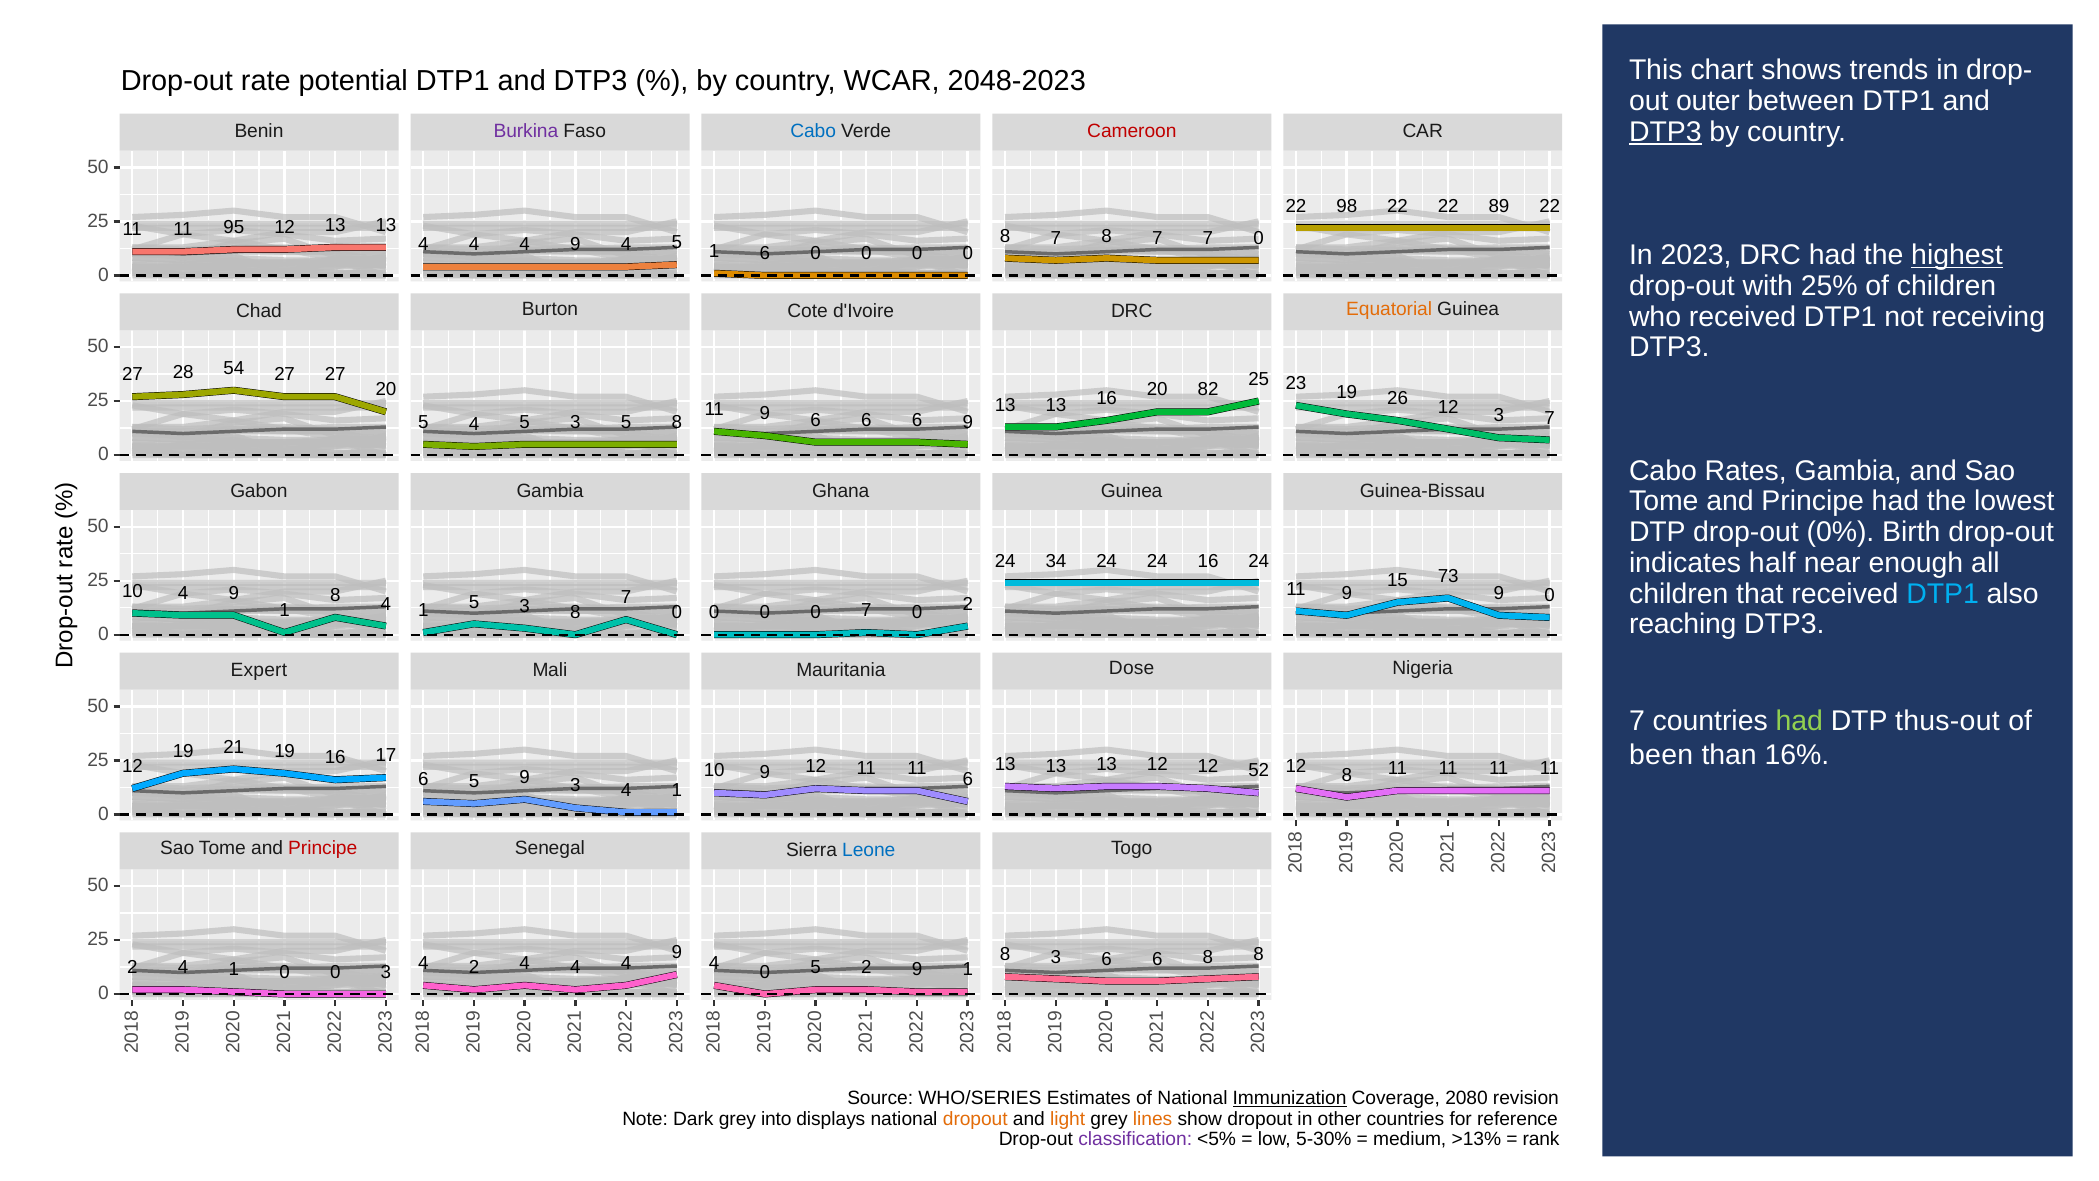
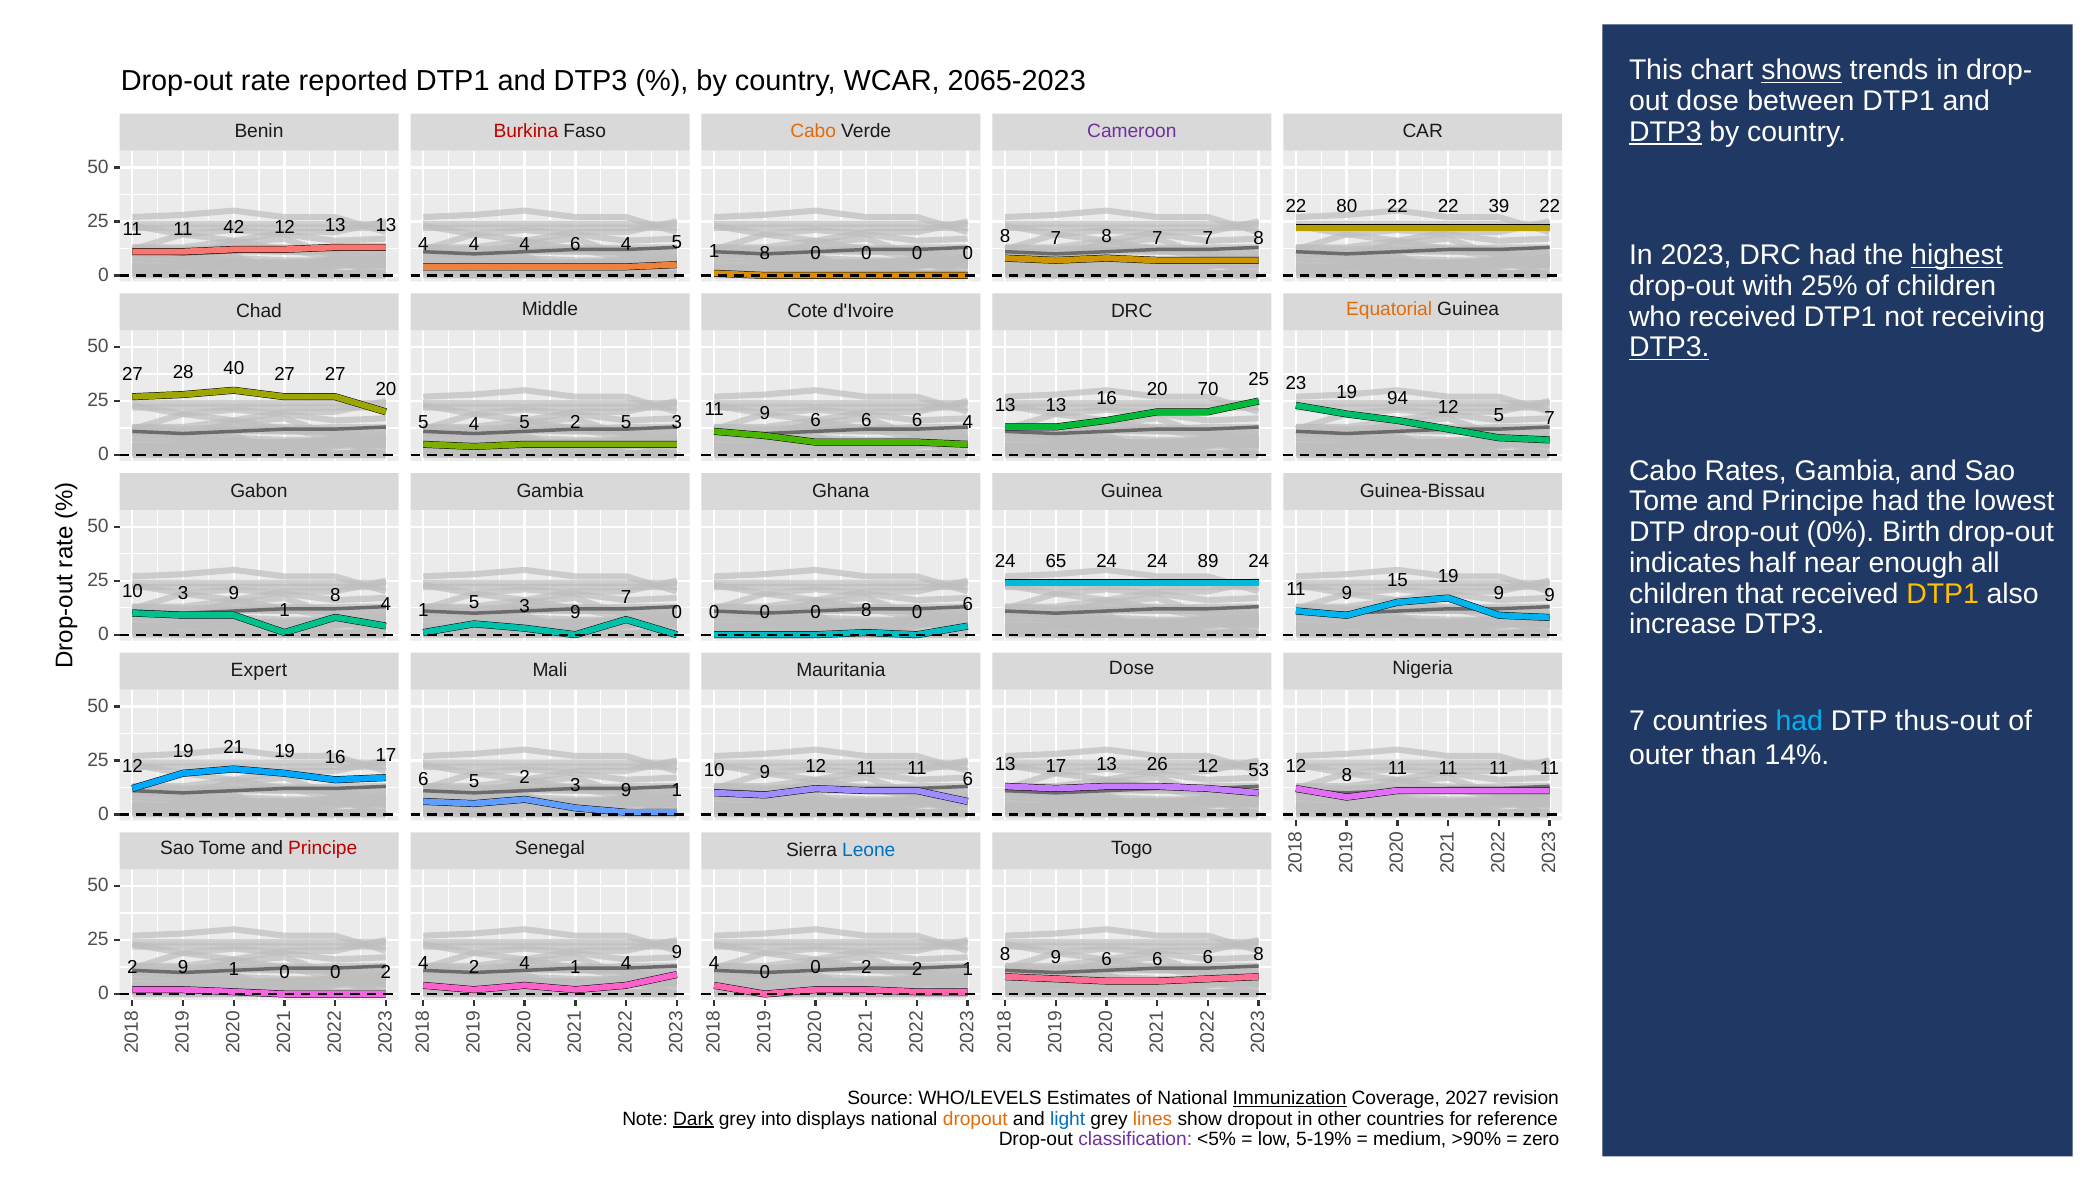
shows underline: none -> present
potential: potential -> reported
2048-2023: 2048-2023 -> 2065-2023
outer at (1708, 101): outer -> dose
Burkina colour: purple -> red
Cabo at (813, 131) colour: blue -> orange
Cameroon colour: red -> purple
98: 98 -> 80
89: 89 -> 39
95: 95 -> 42
7 7 0: 0 -> 8
9 at (575, 245): 9 -> 6
6 at (765, 253): 6 -> 8
Burton: Burton -> Middle
DTP3 at (1669, 347) underline: none -> present
54: 54 -> 40
26: 26 -> 94
12 3: 3 -> 5
82: 82 -> 70
6 6 9: 9 -> 4
4 5 3: 3 -> 2
8 at (677, 422): 8 -> 3
34: 34 -> 65
24 16: 16 -> 89
15 73: 73 -> 19
DTP1 at (1943, 594) colour: light blue -> yellow
10 4: 4 -> 3
0 at (1550, 595): 0 -> 9
5 3 8: 8 -> 9
0 7: 7 -> 8
2 at (968, 604): 2 -> 6
reaching: reaching -> increase
had at (1799, 721) colour: light green -> light blue
been: been -> outer
16%: 16% -> 14%
13 at (1056, 766): 13 -> 17
13 12: 12 -> 26
52: 52 -> 53
6 5 9: 9 -> 2
4 at (626, 790): 4 -> 9
8 3: 3 -> 9
8 at (1208, 957): 8 -> 6
2 4 4: 4 -> 1
5 at (816, 967): 5 -> 0
9 at (917, 970): 9 -> 2
4 at (183, 967): 4 -> 9
1 0 0 3: 3 -> 2
WHO/SERIES: WHO/SERIES -> WHO/LEVELS
2080: 2080 -> 2027
Dark underline: none -> present
light colour: orange -> blue
5-30%: 5-30% -> 5-19%
>13%: >13% -> >90%
rank: rank -> zero
